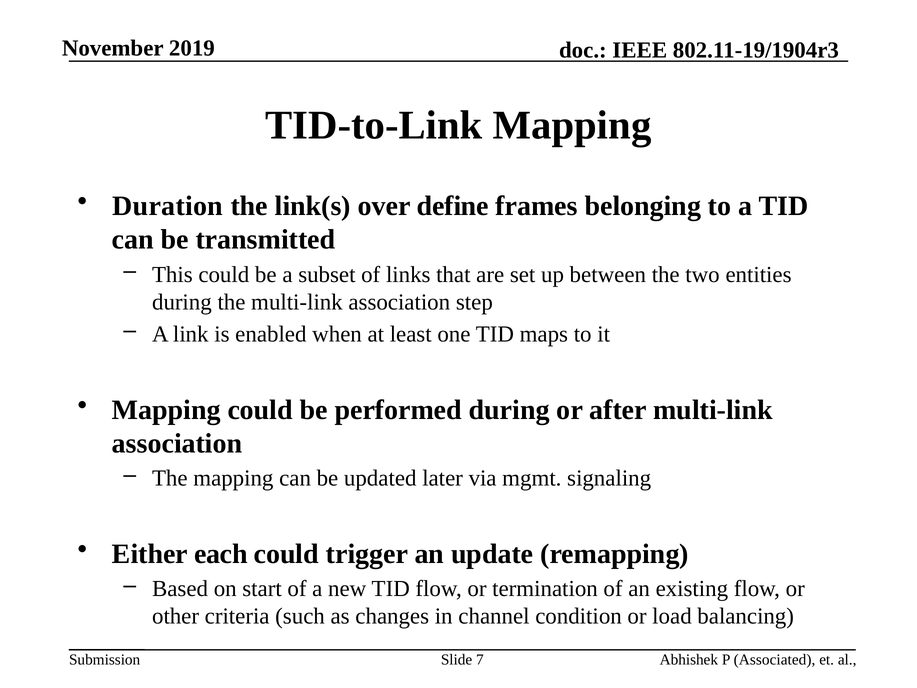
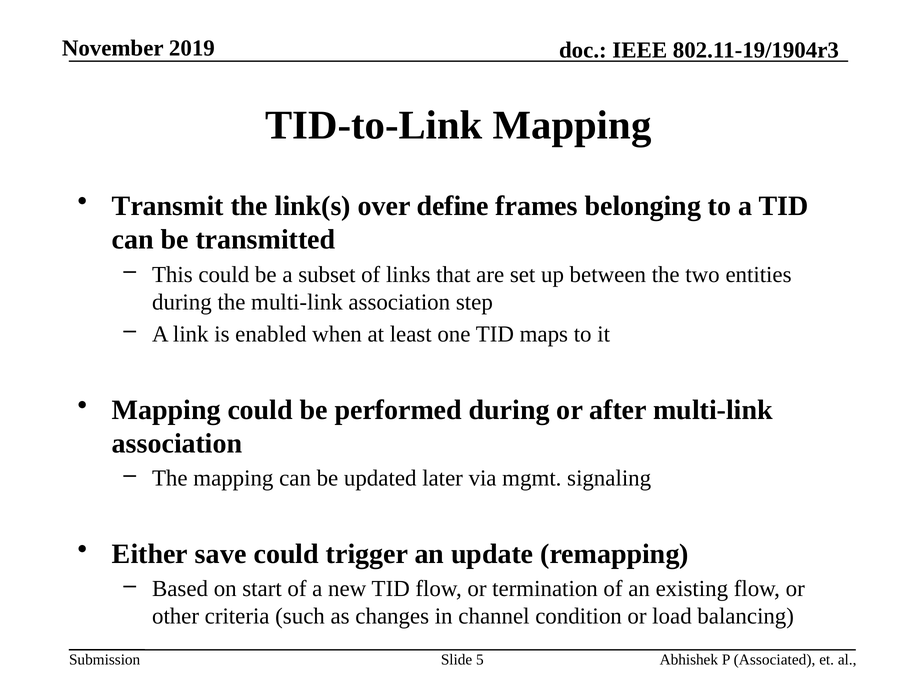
Duration: Duration -> Transmit
each: each -> save
7: 7 -> 5
